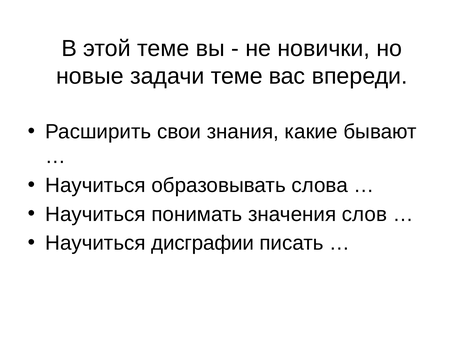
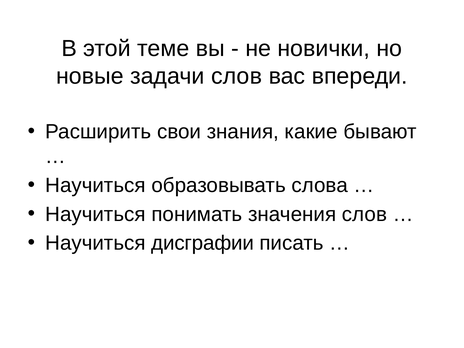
задачи теме: теме -> слов
